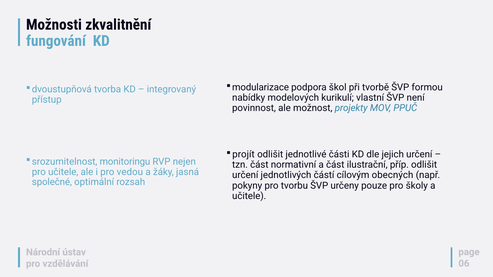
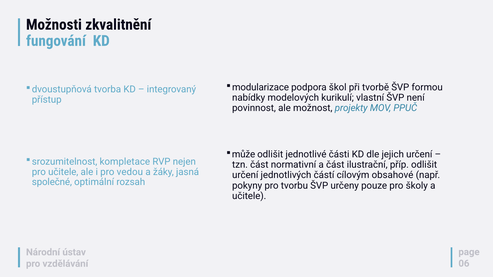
projít: projít -> může
monitoringu: monitoringu -> kompletace
obecných: obecných -> obsahové
